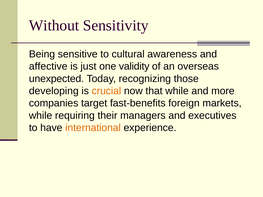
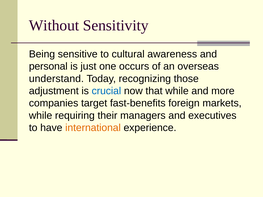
affective: affective -> personal
validity: validity -> occurs
unexpected: unexpected -> understand
developing: developing -> adjustment
crucial colour: orange -> blue
